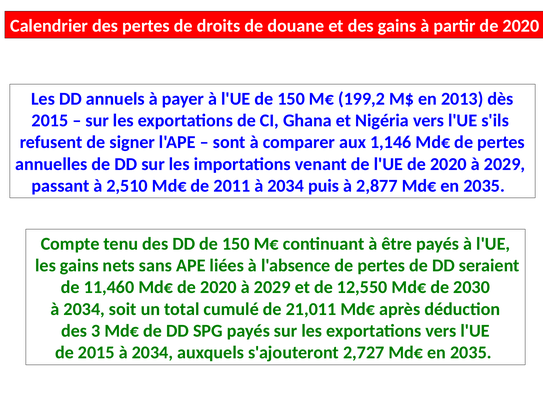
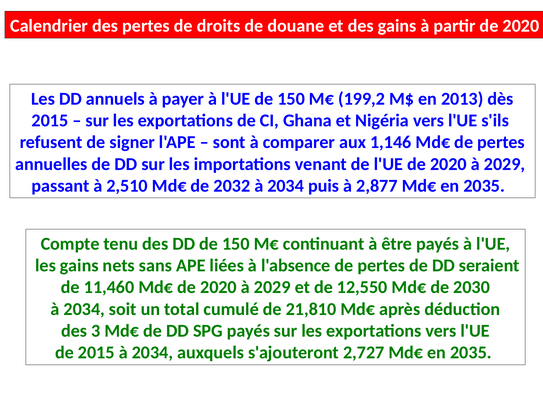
2011: 2011 -> 2032
21,011: 21,011 -> 21,810
